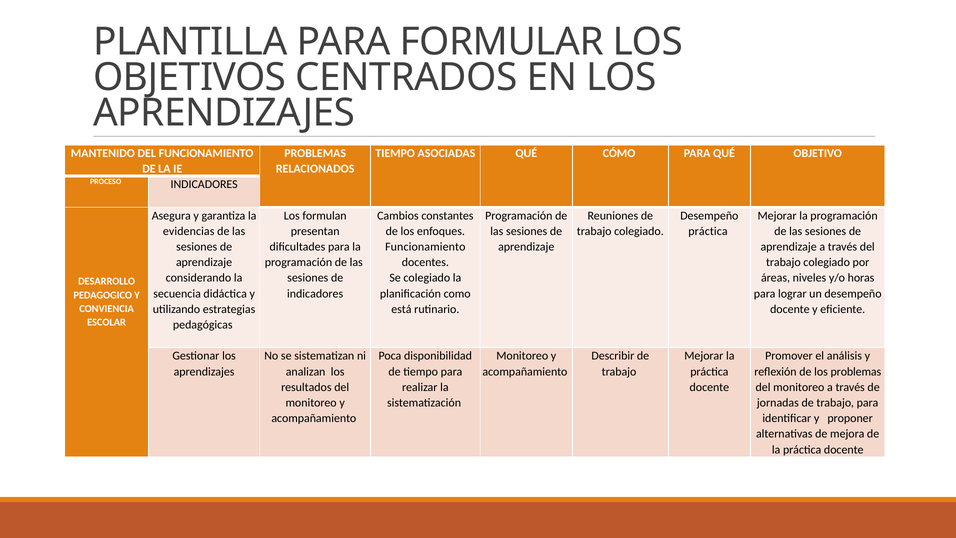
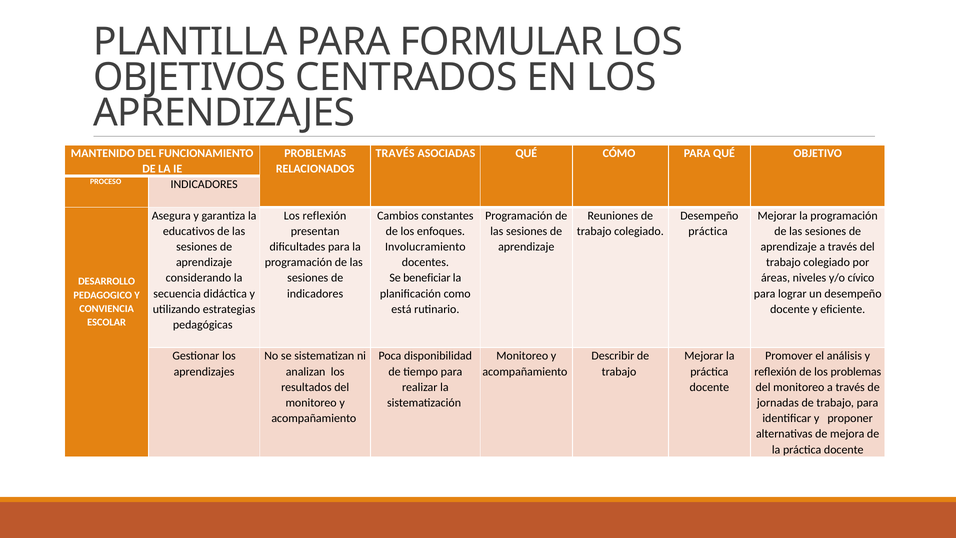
TIEMPO at (395, 153): TIEMPO -> TRAVÉS
Los formulan: formulan -> reflexión
evidencias: evidencias -> educativos
Funcionamiento at (425, 247): Funcionamiento -> Involucramiento
Se colegiado: colegiado -> beneficiar
horas: horas -> cívico
